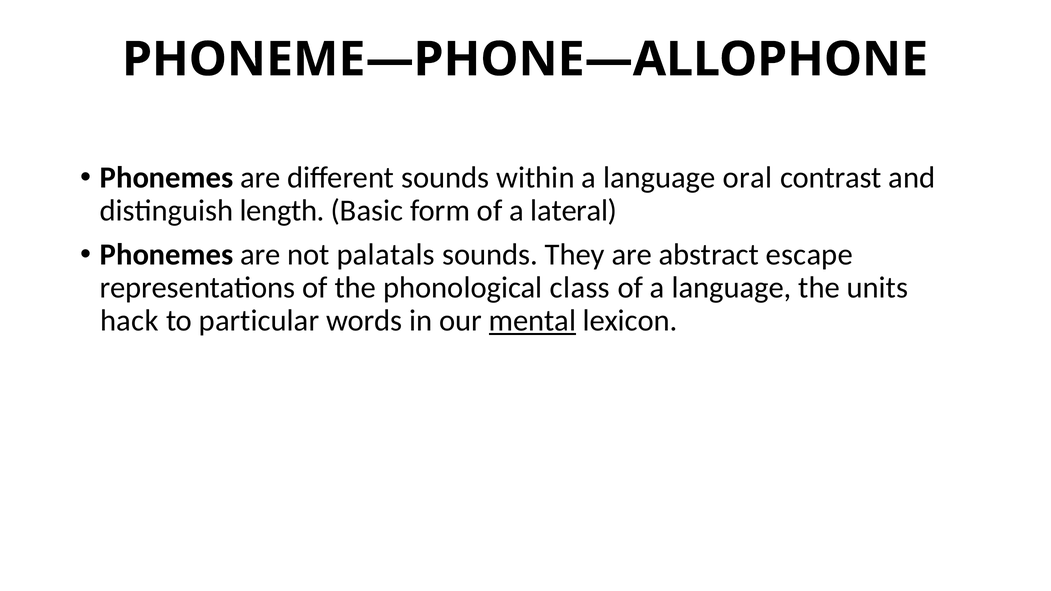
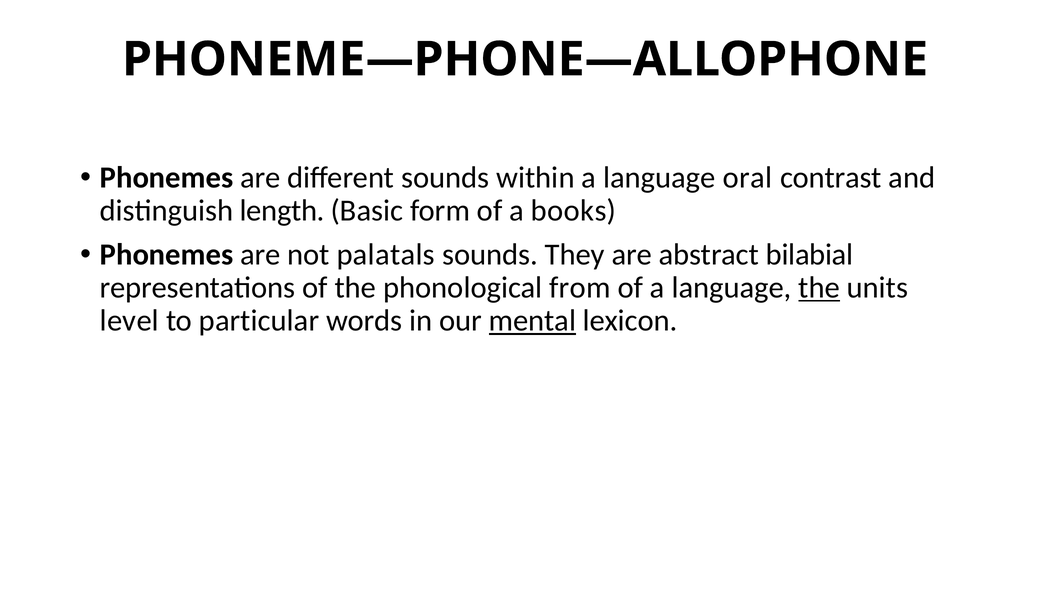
lateral: lateral -> books
escape: escape -> bilabial
class: class -> from
the at (819, 288) underline: none -> present
hack: hack -> level
